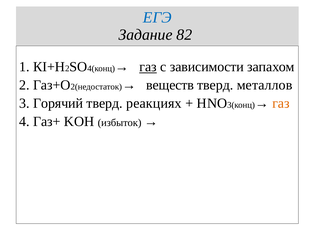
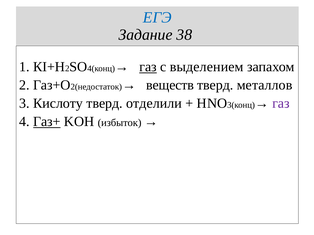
82: 82 -> 38
зависимости: зависимости -> выделением
Горячий: Горячий -> Кислоту
реакциях: реакциях -> отделили
газ at (281, 104) colour: orange -> purple
Газ+ underline: none -> present
